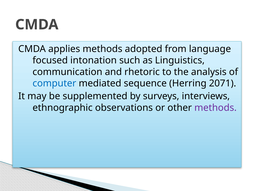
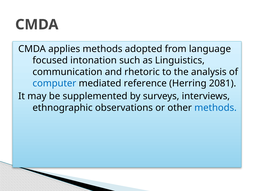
sequence: sequence -> reference
2071: 2071 -> 2081
methods at (216, 107) colour: purple -> blue
